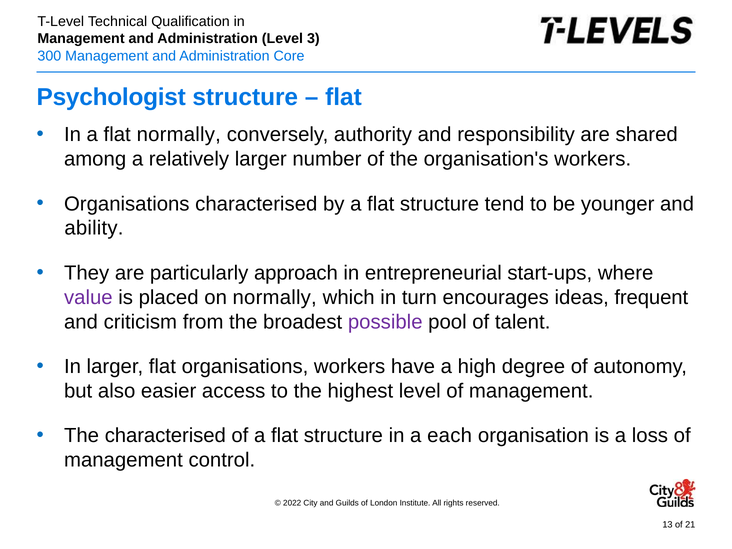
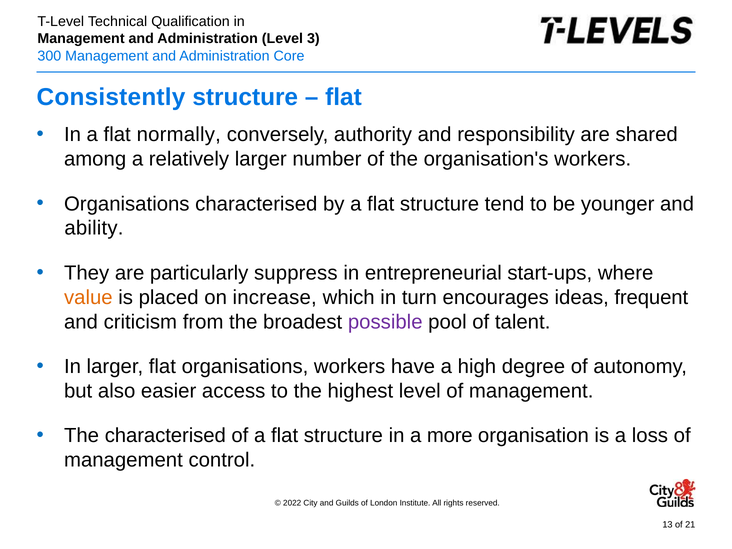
Psychologist: Psychologist -> Consistently
approach: approach -> suppress
value colour: purple -> orange
on normally: normally -> increase
each: each -> more
